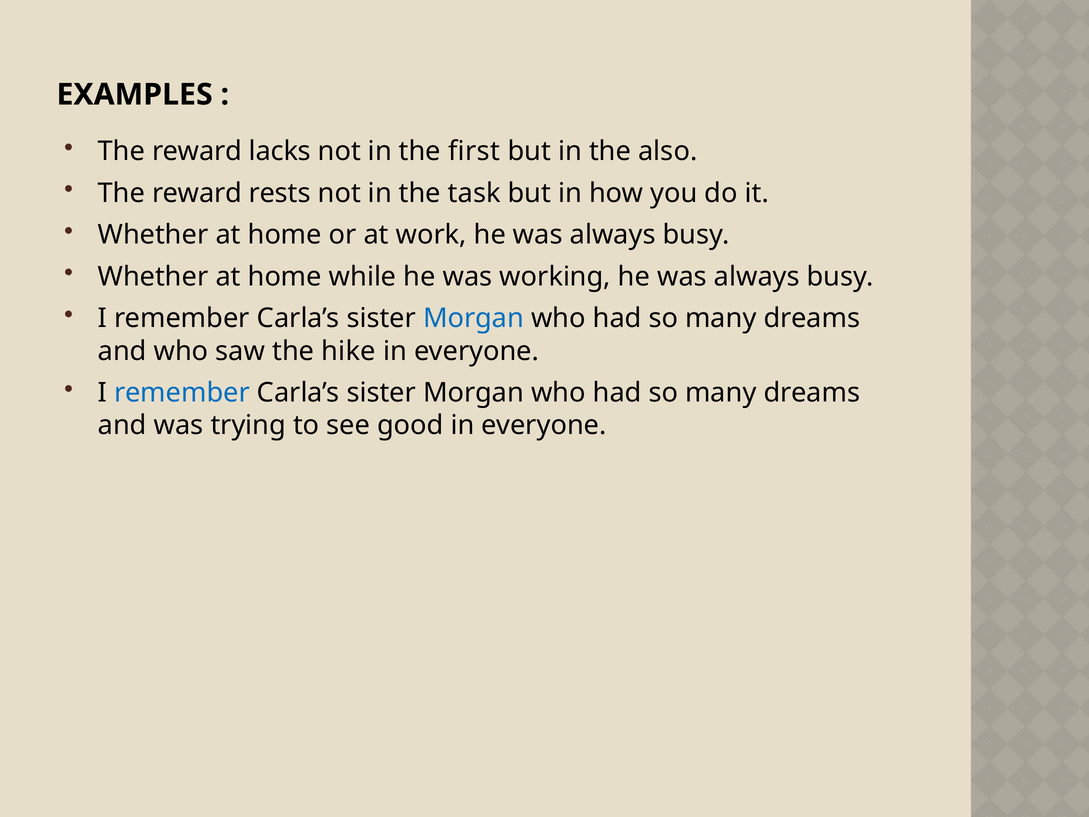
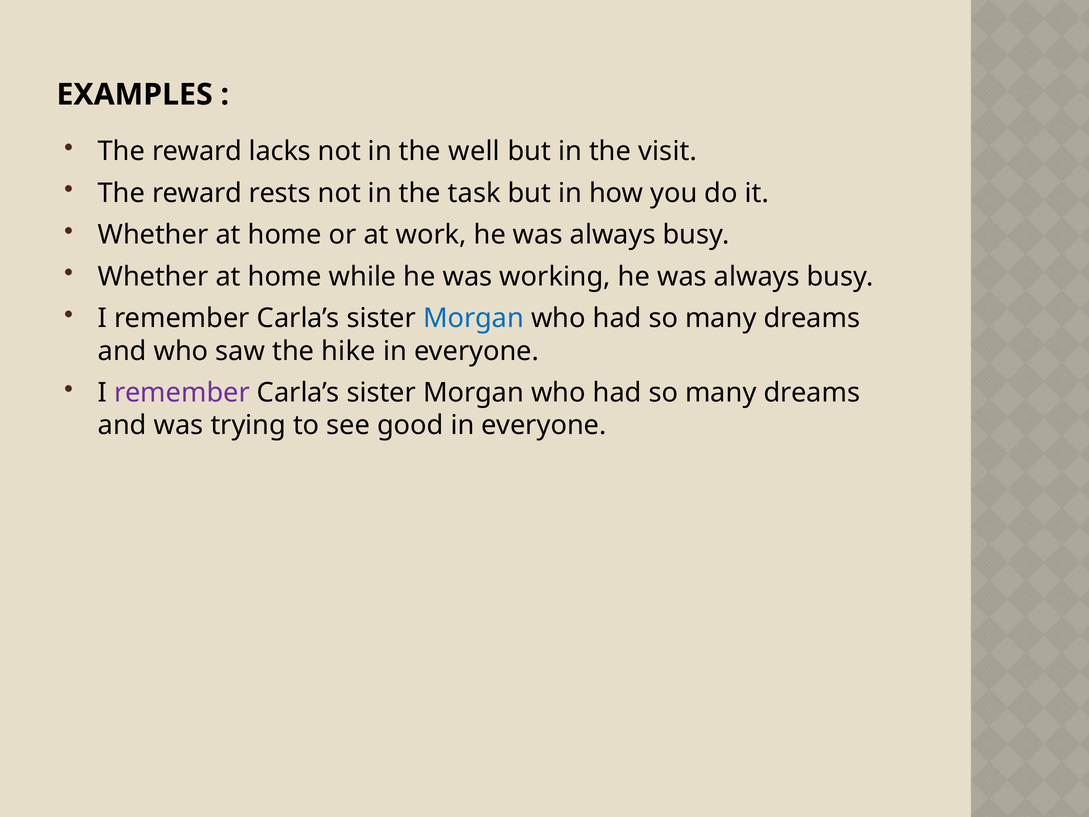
first: first -> well
also: also -> visit
remember at (182, 393) colour: blue -> purple
